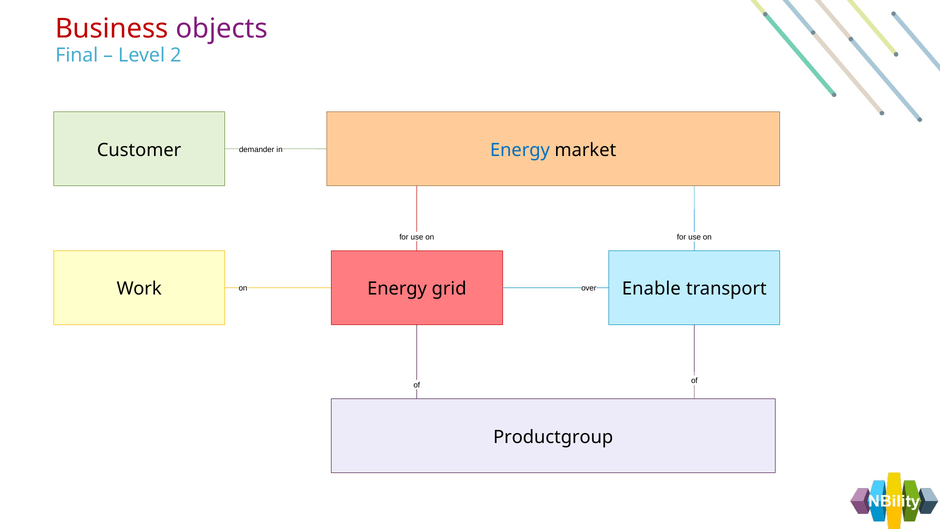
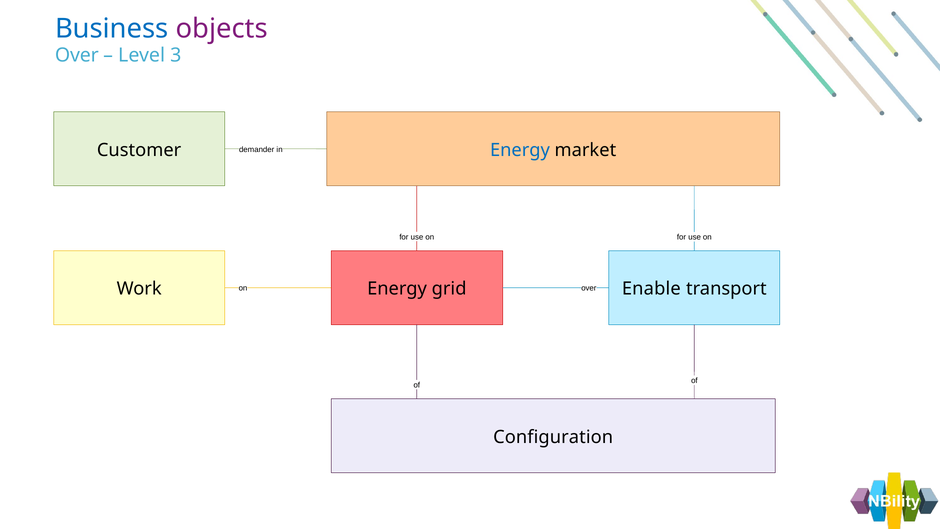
Business colour: red -> blue
Final at (77, 55): Final -> Over
2: 2 -> 3
Productgroup: Productgroup -> Configuration
